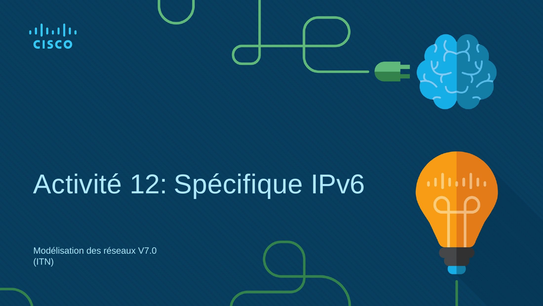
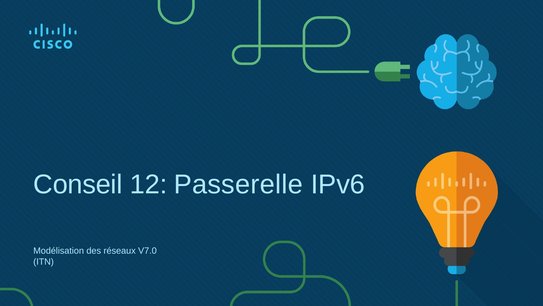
Activité: Activité -> Conseil
Spécifique: Spécifique -> Passerelle
